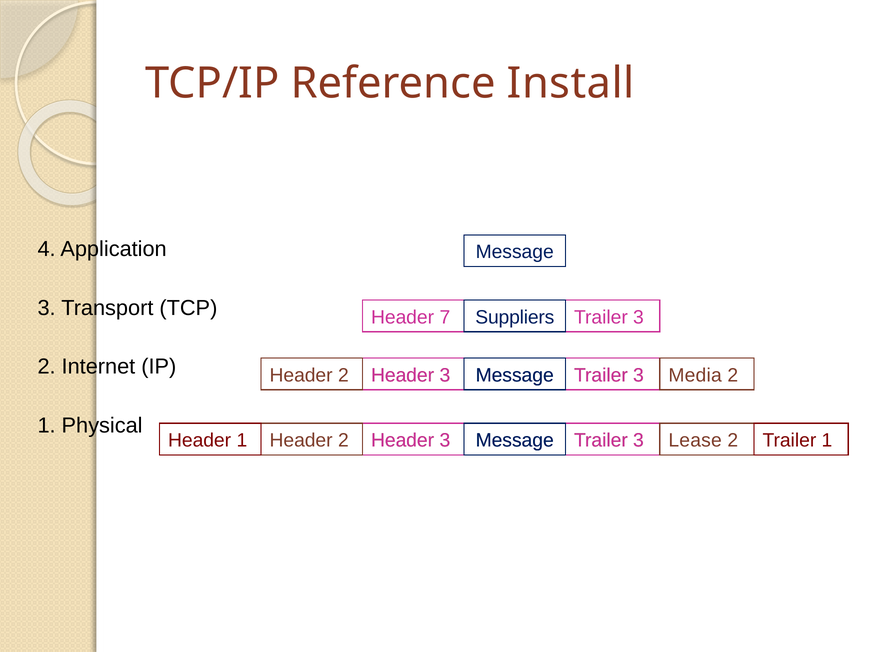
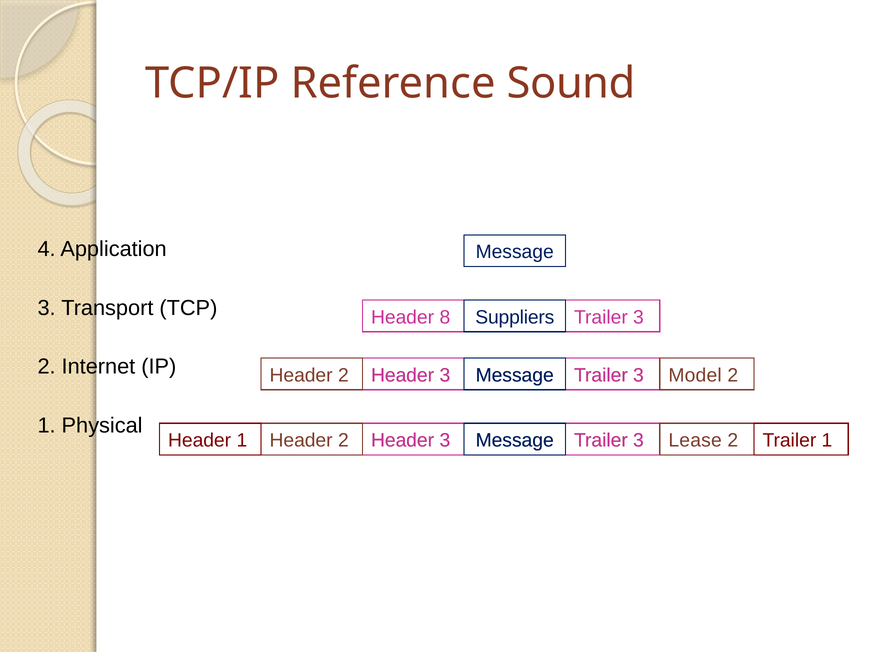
Install: Install -> Sound
7: 7 -> 8
Media: Media -> Model
